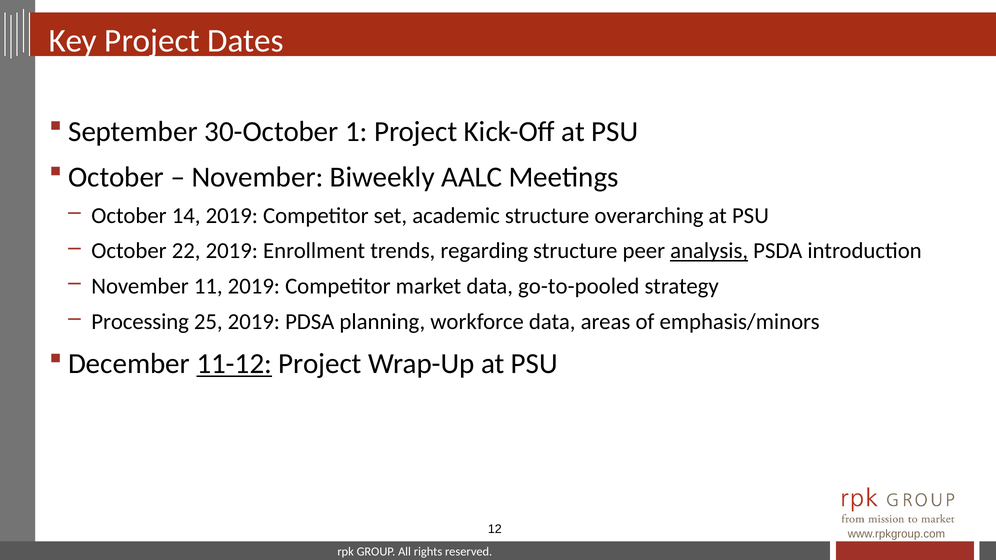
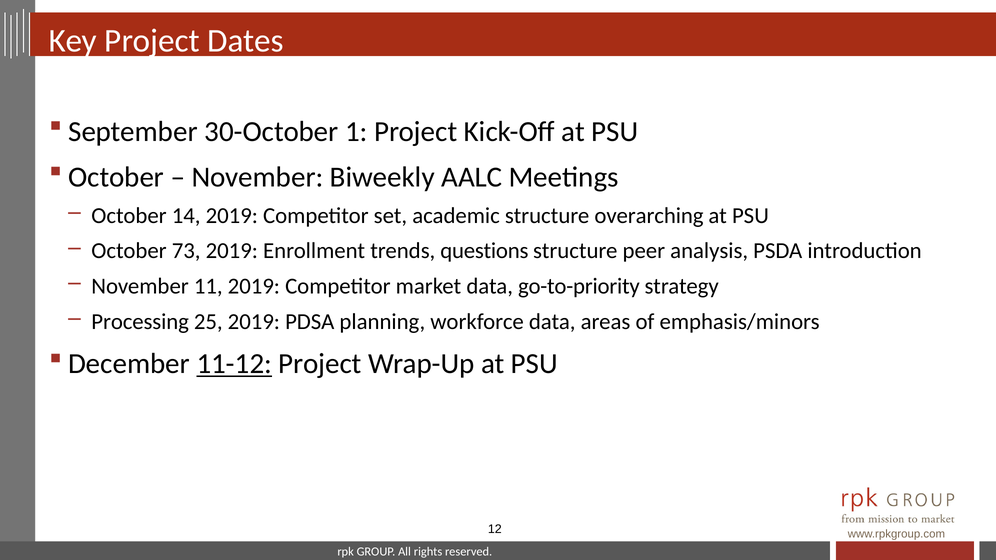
22: 22 -> 73
regarding: regarding -> questions
analysis underline: present -> none
go-to-pooled: go-to-pooled -> go-to-priority
